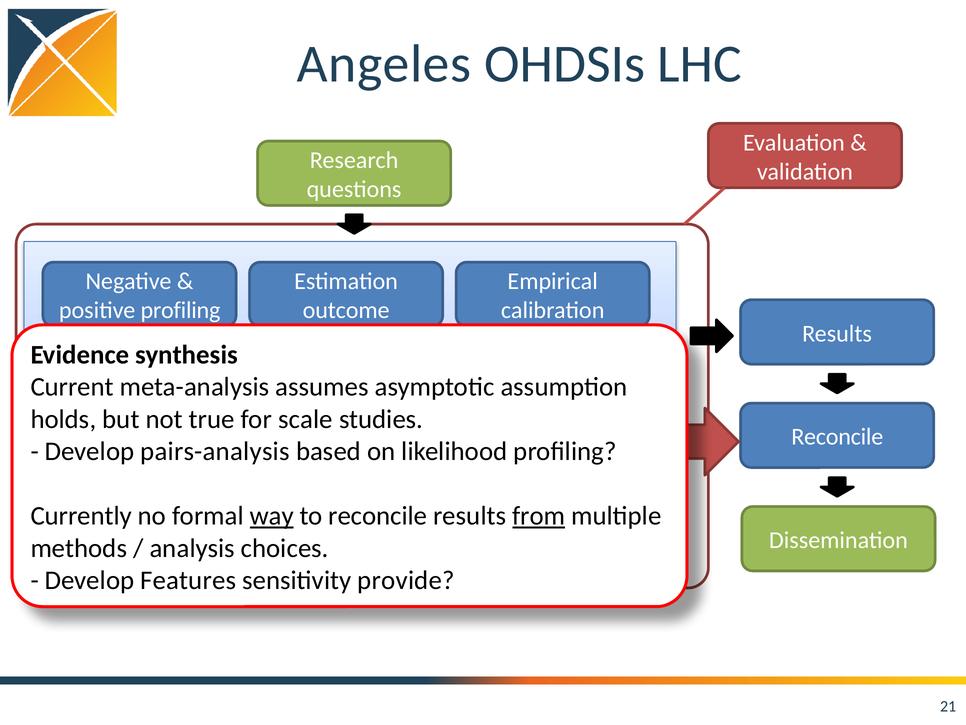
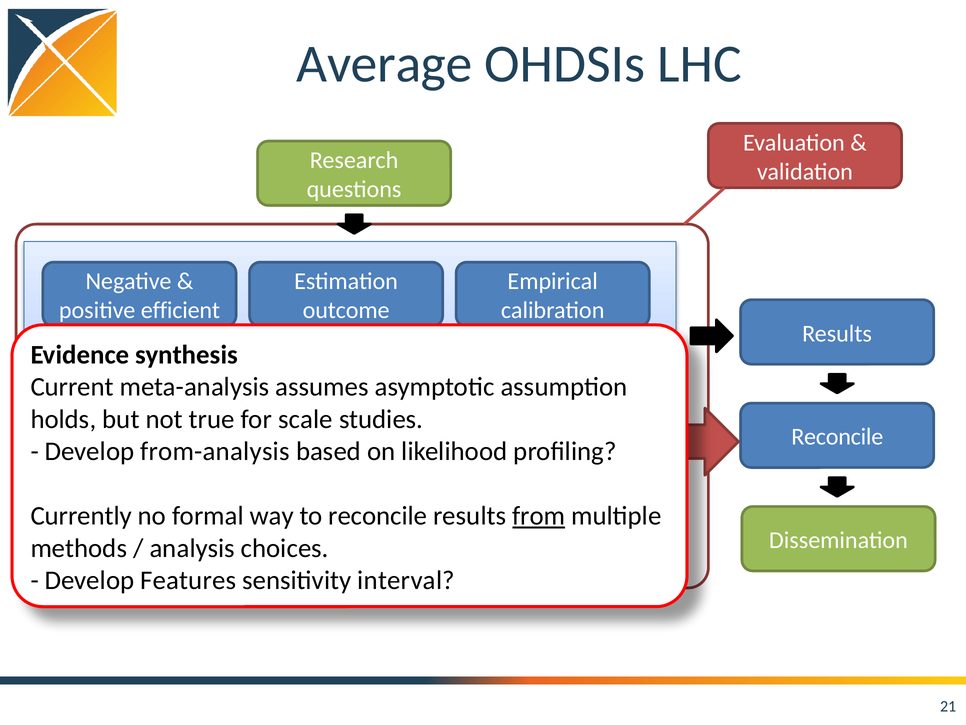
Angeles: Angeles -> Average
positive profiling: profiling -> efficient
pairs-analysis: pairs-analysis -> from-analysis
way underline: present -> none
provide: provide -> interval
